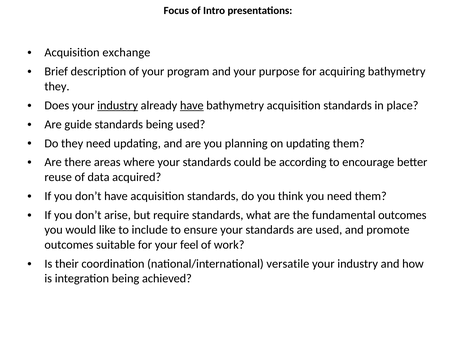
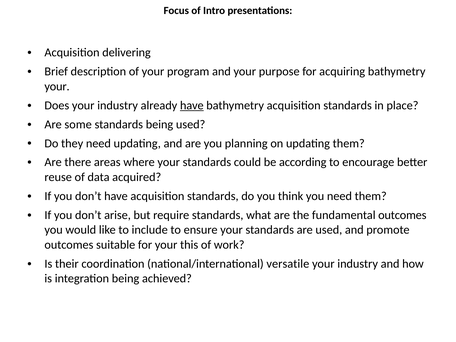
exchange: exchange -> delivering
they at (57, 86): they -> your
industry at (118, 105) underline: present -> none
guide: guide -> some
feel: feel -> this
